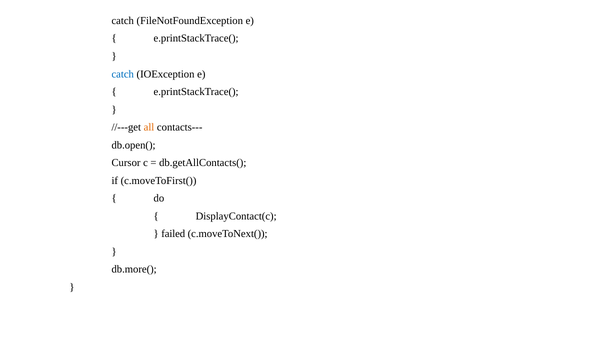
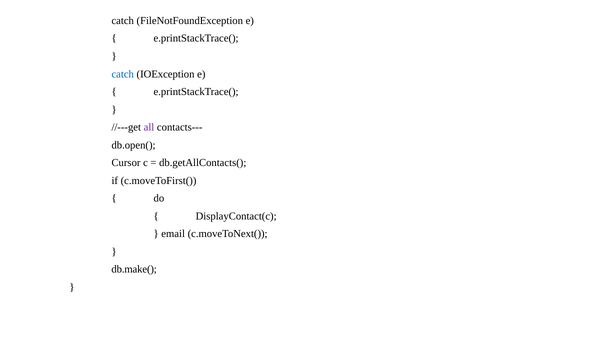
all colour: orange -> purple
failed: failed -> email
db.more(: db.more( -> db.make(
